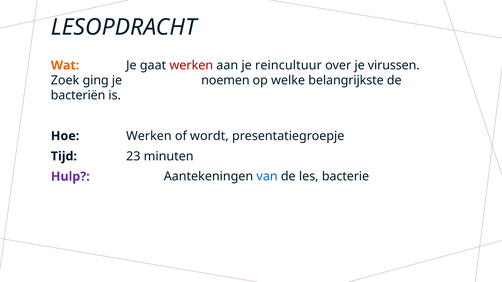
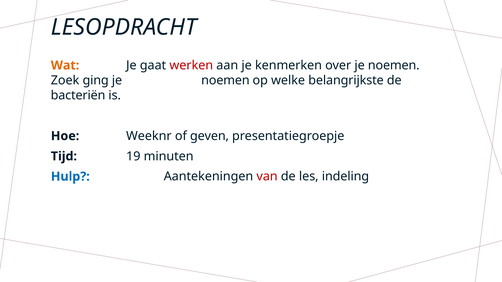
reincultuur: reincultuur -> kenmerken
over je virussen: virussen -> noemen
Hoe Werken: Werken -> Weeknr
wordt: wordt -> geven
23: 23 -> 19
Hulp colour: purple -> blue
van colour: blue -> red
bacterie: bacterie -> indeling
